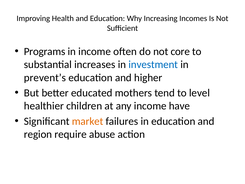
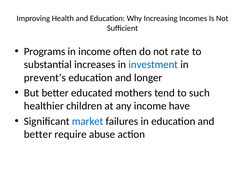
core: core -> rate
higher: higher -> longer
level: level -> such
market colour: orange -> blue
region at (38, 134): region -> better
